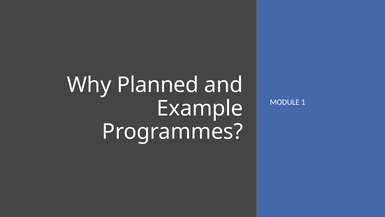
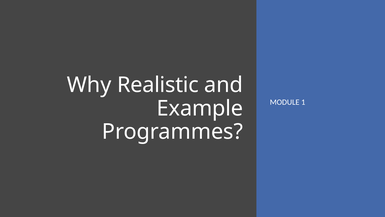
Planned: Planned -> Realistic
